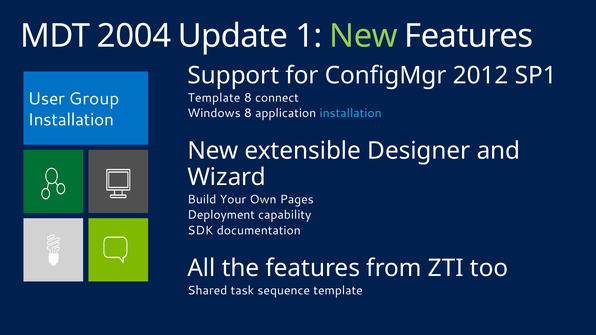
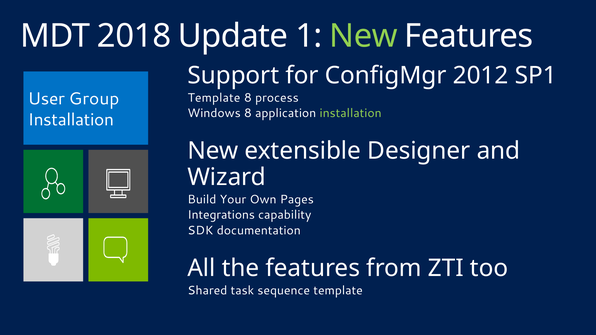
2004: 2004 -> 2018
connect: connect -> process
installation at (351, 113) colour: light blue -> light green
Deployment: Deployment -> Integrations
